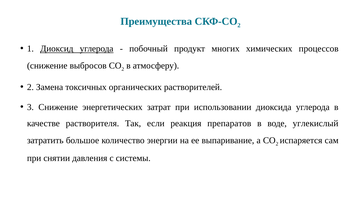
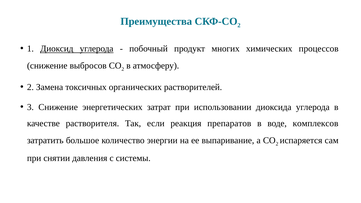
углекислый: углекислый -> комплексов
